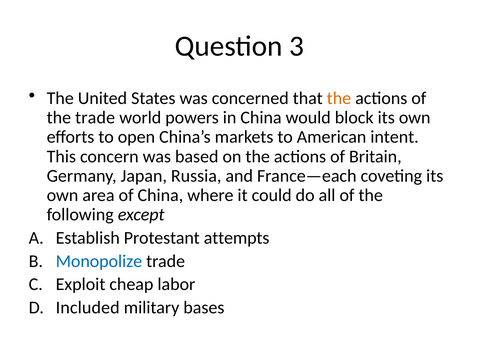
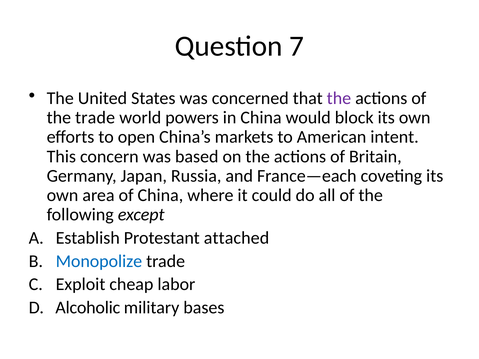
3: 3 -> 7
the at (339, 98) colour: orange -> purple
attempts: attempts -> attached
Included: Included -> Alcoholic
